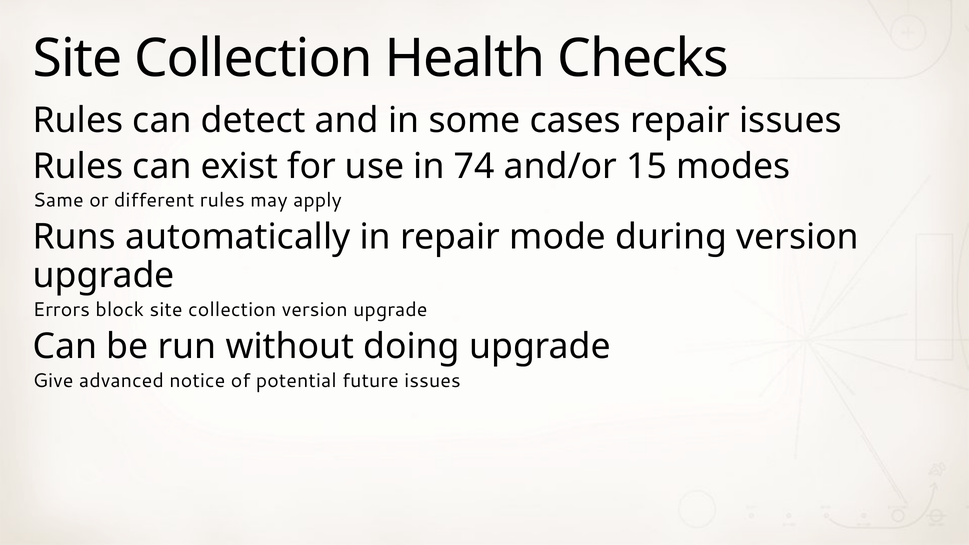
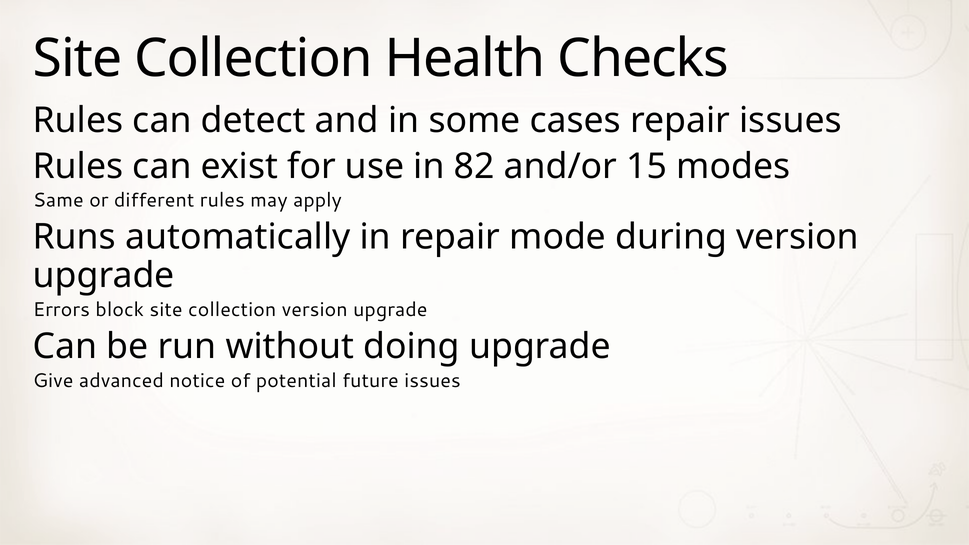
74: 74 -> 82
